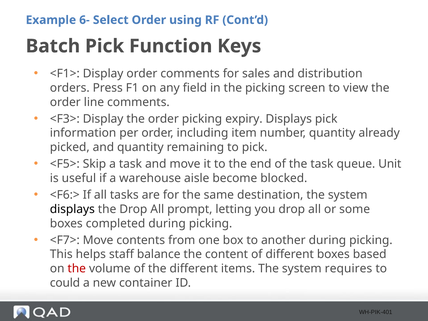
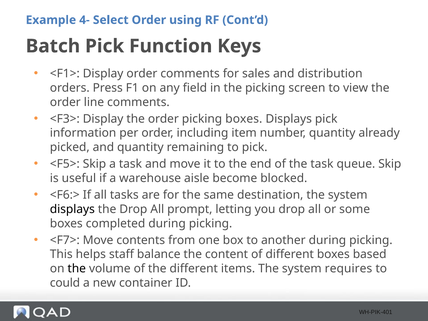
6-: 6- -> 4-
picking expiry: expiry -> boxes
queue Unit: Unit -> Skip
the at (77, 269) colour: red -> black
